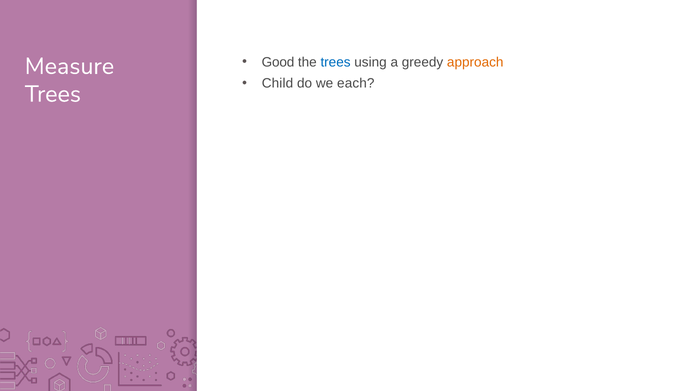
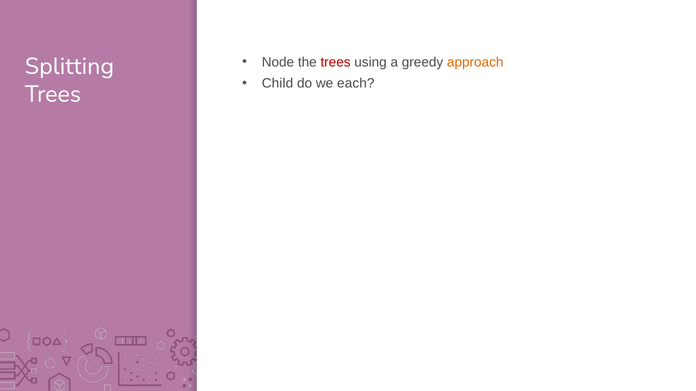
Good: Good -> Node
trees at (336, 62) colour: blue -> red
Measure: Measure -> Splitting
